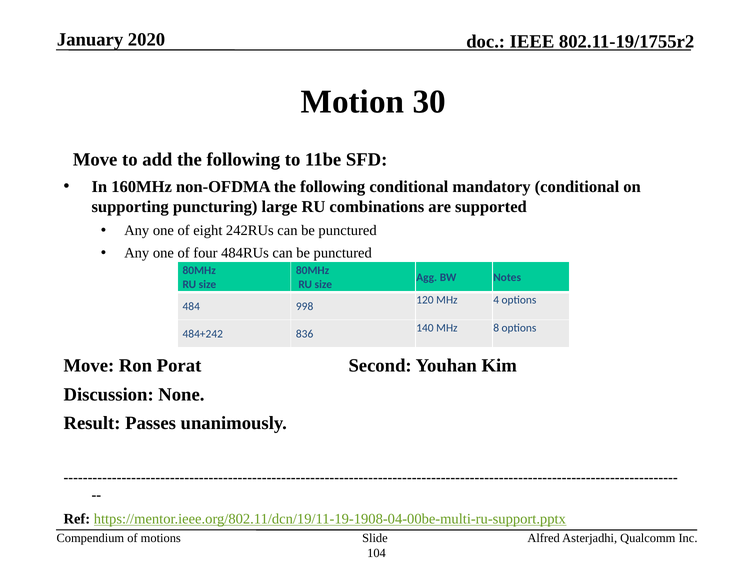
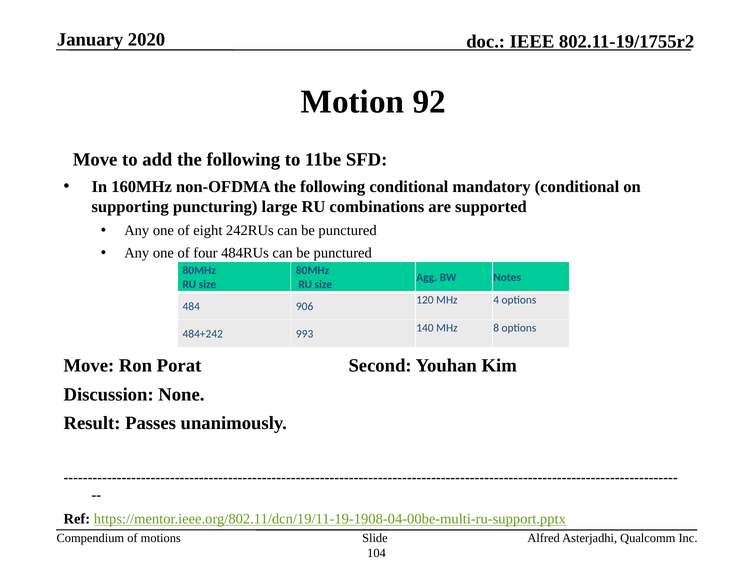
30: 30 -> 92
998: 998 -> 906
836: 836 -> 993
